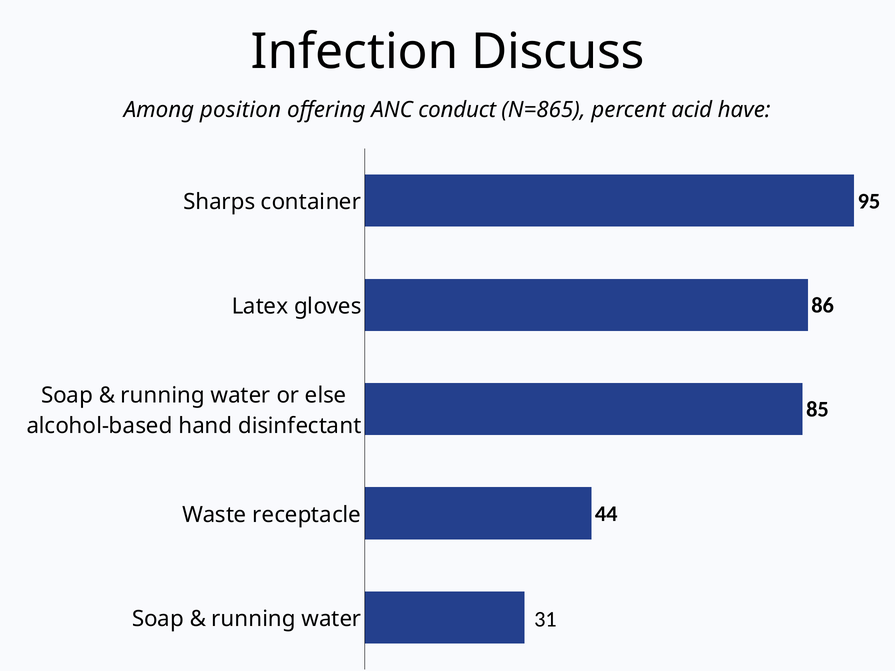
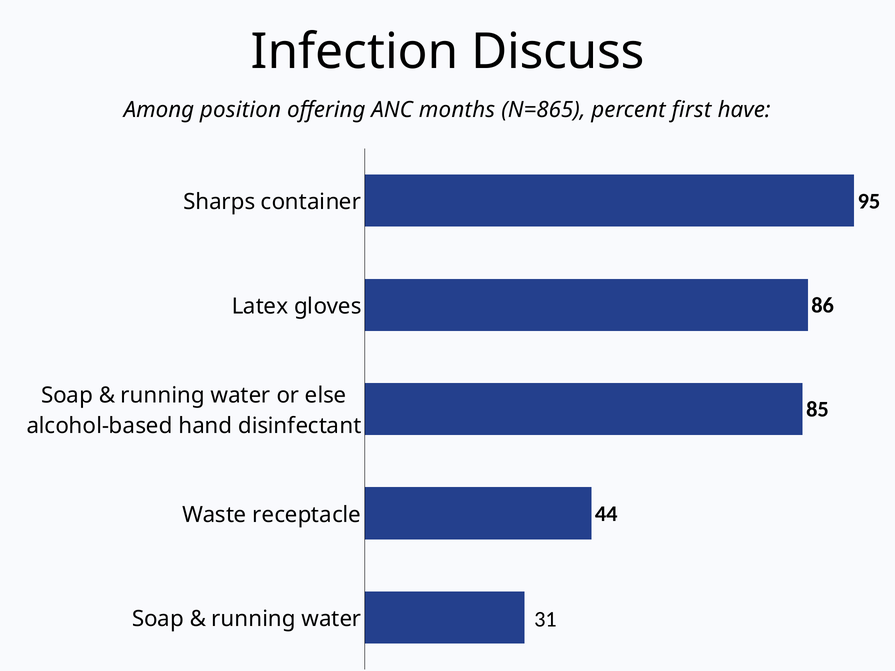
conduct: conduct -> months
acid: acid -> first
